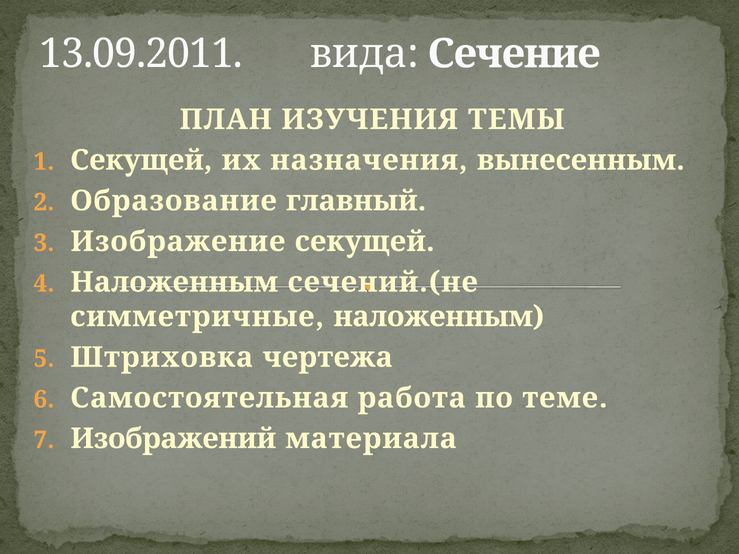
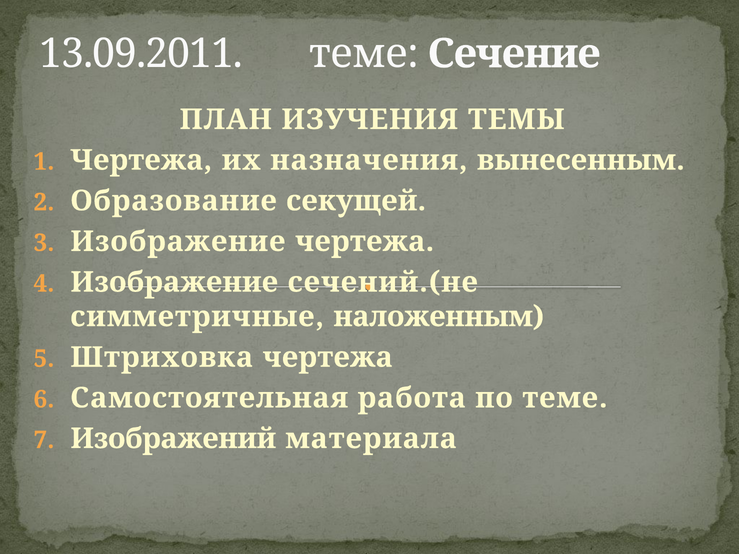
13.09.2011 вида: вида -> теме
Секущей at (141, 160): Секущей -> Чертежа
главный: главный -> секущей
Изображение секущей: секущей -> чертежа
Наложенным at (174, 282): Наложенным -> Изображение
